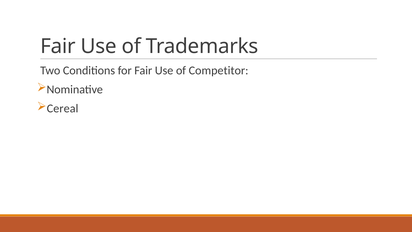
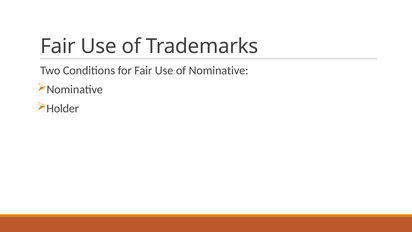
of Competitor: Competitor -> Nominative
Cereal: Cereal -> Holder
